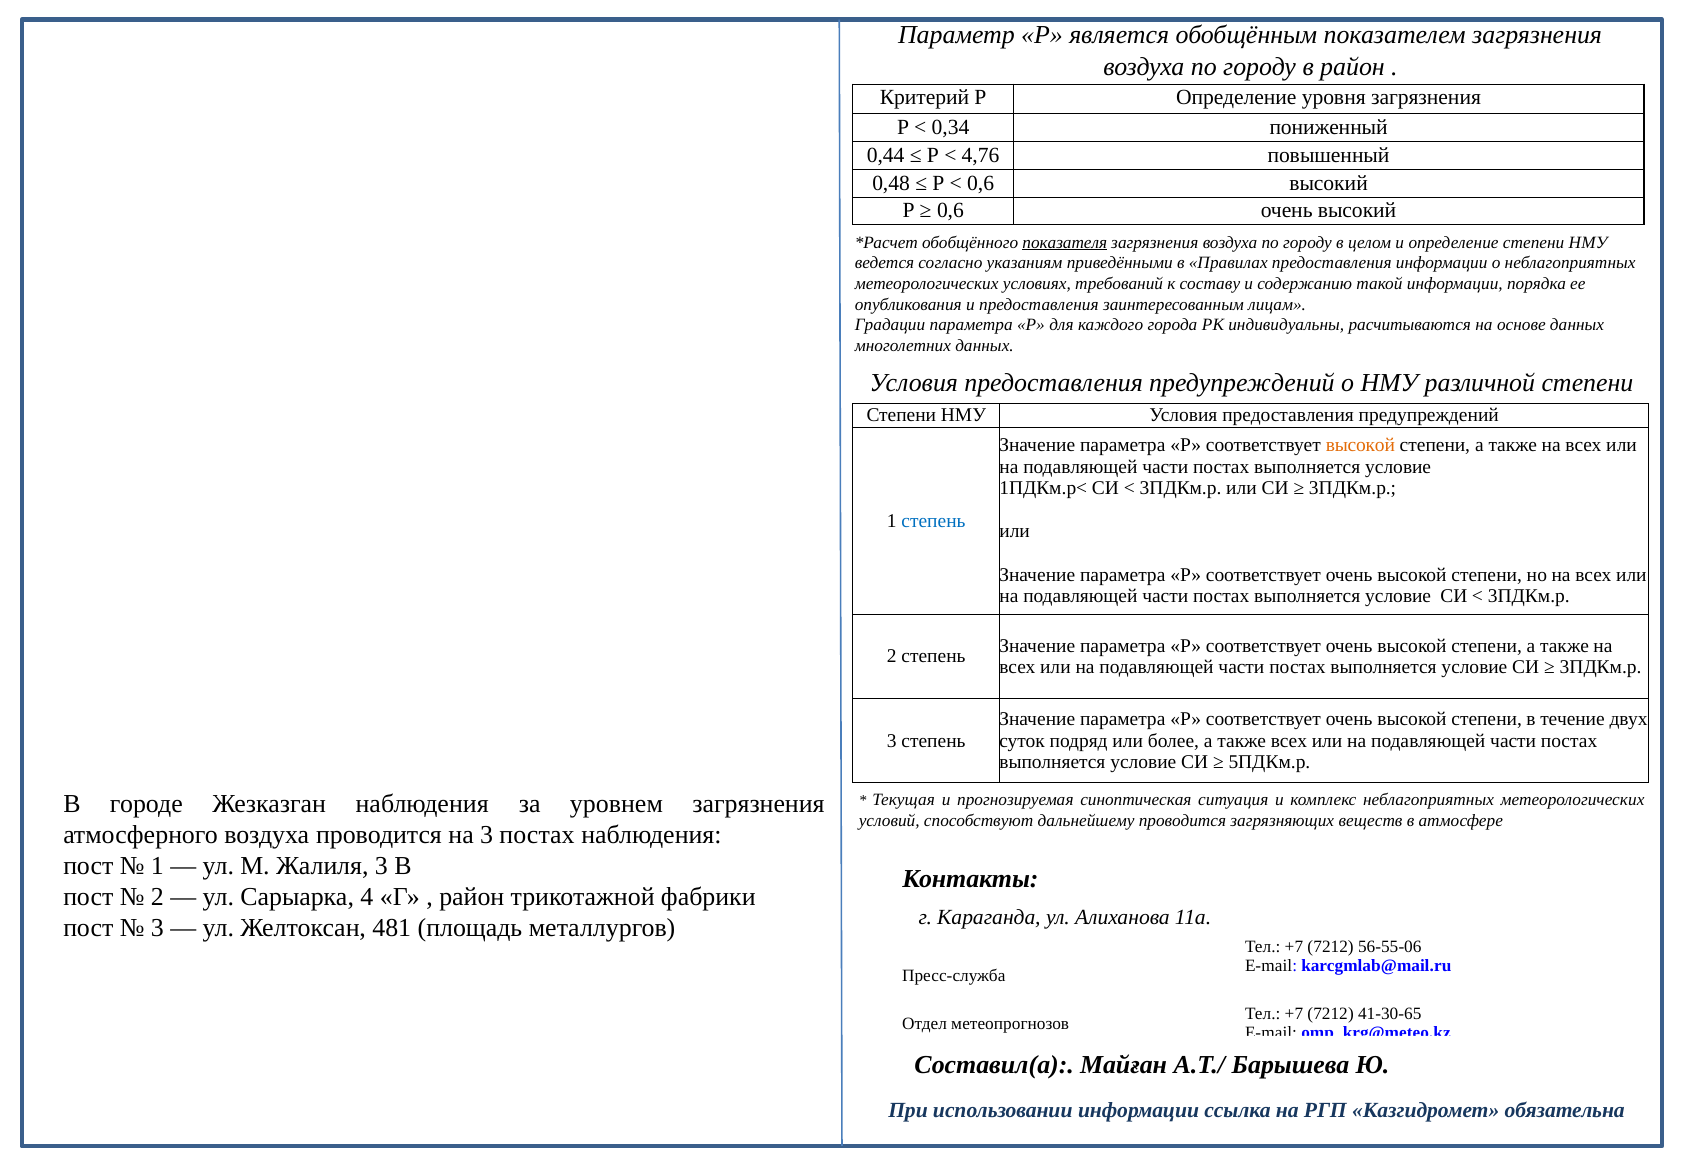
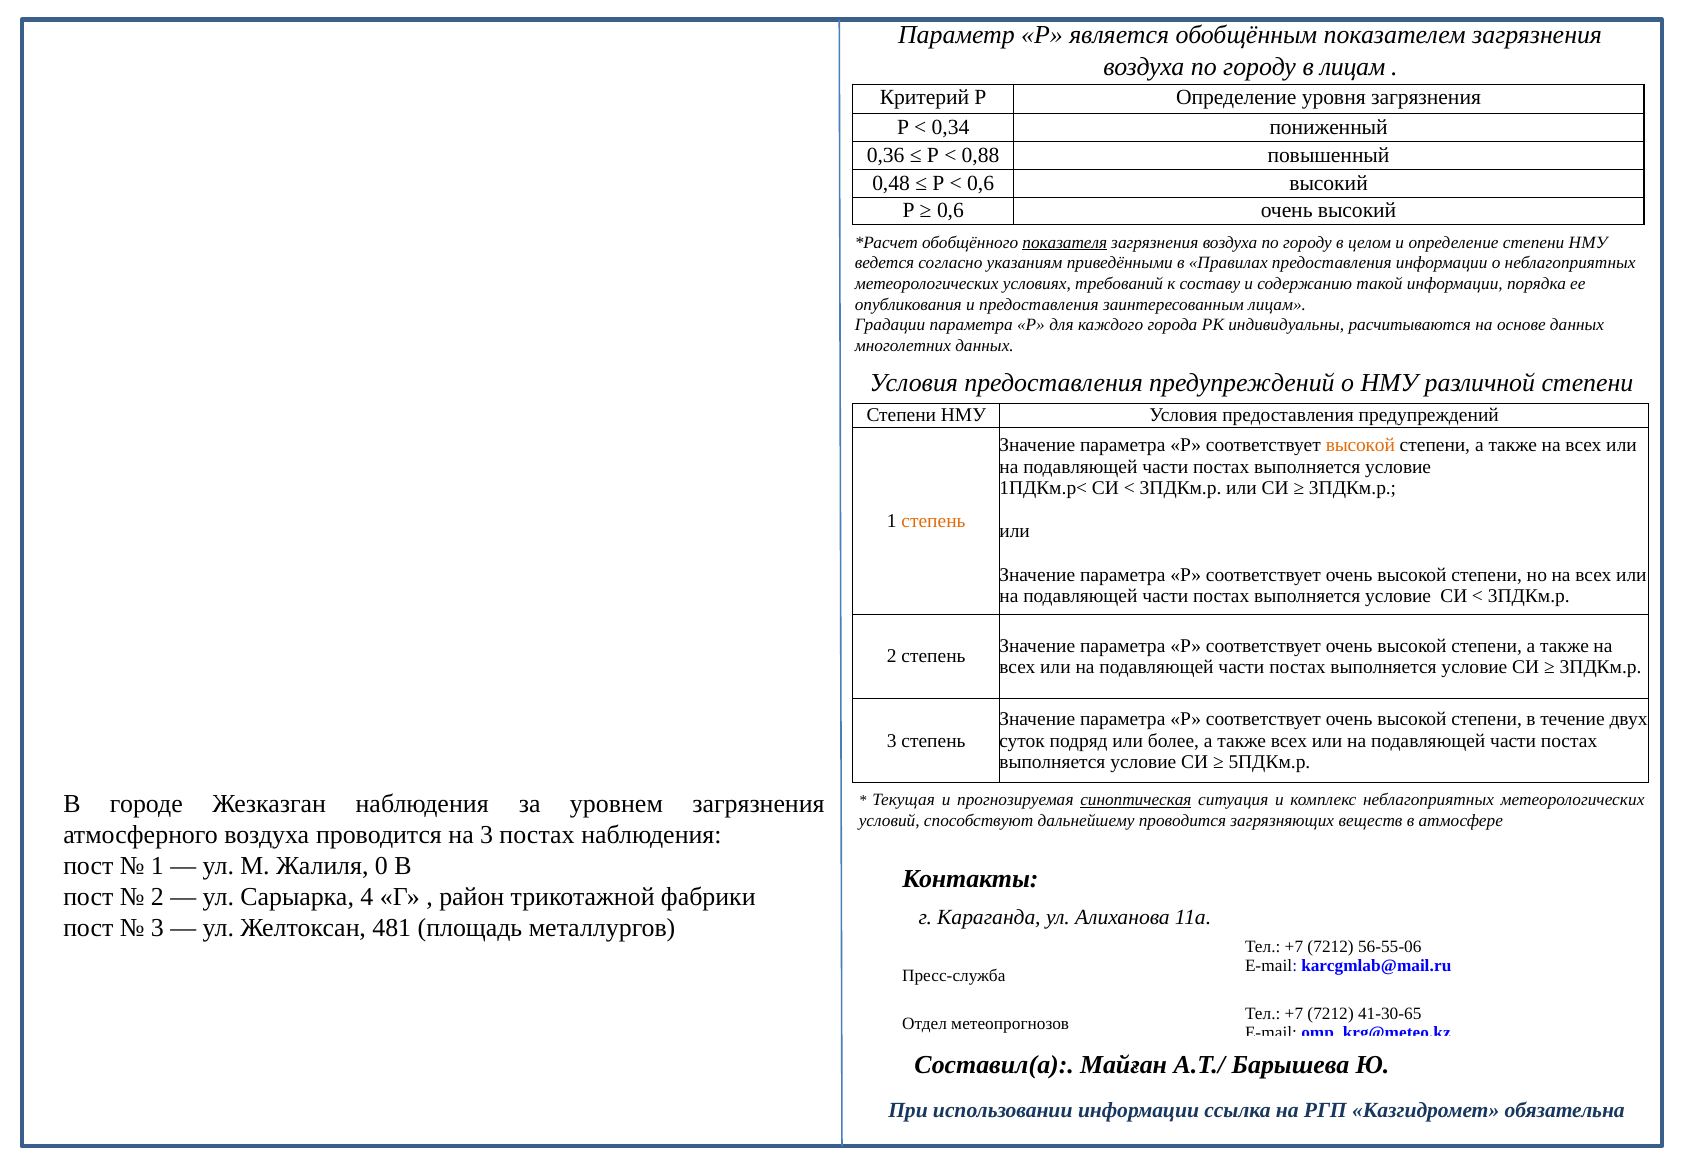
в район: район -> лицам
0,44: 0,44 -> 0,36
4,76: 4,76 -> 0,88
степень at (933, 521) colour: blue -> orange
синоптическая underline: none -> present
Жалиля 3: 3 -> 0
